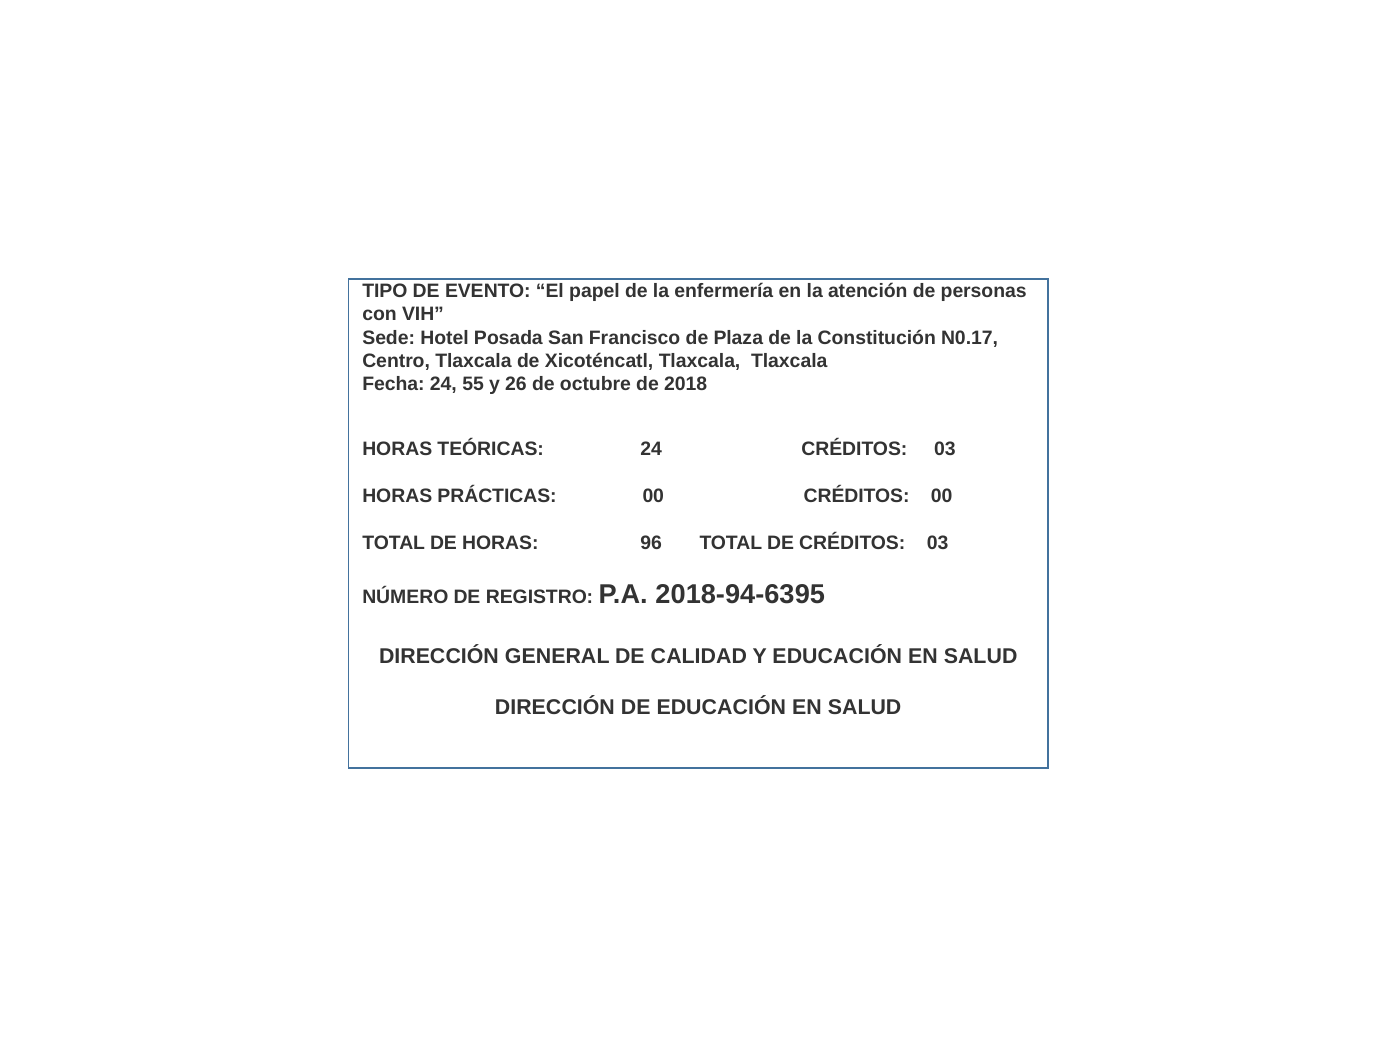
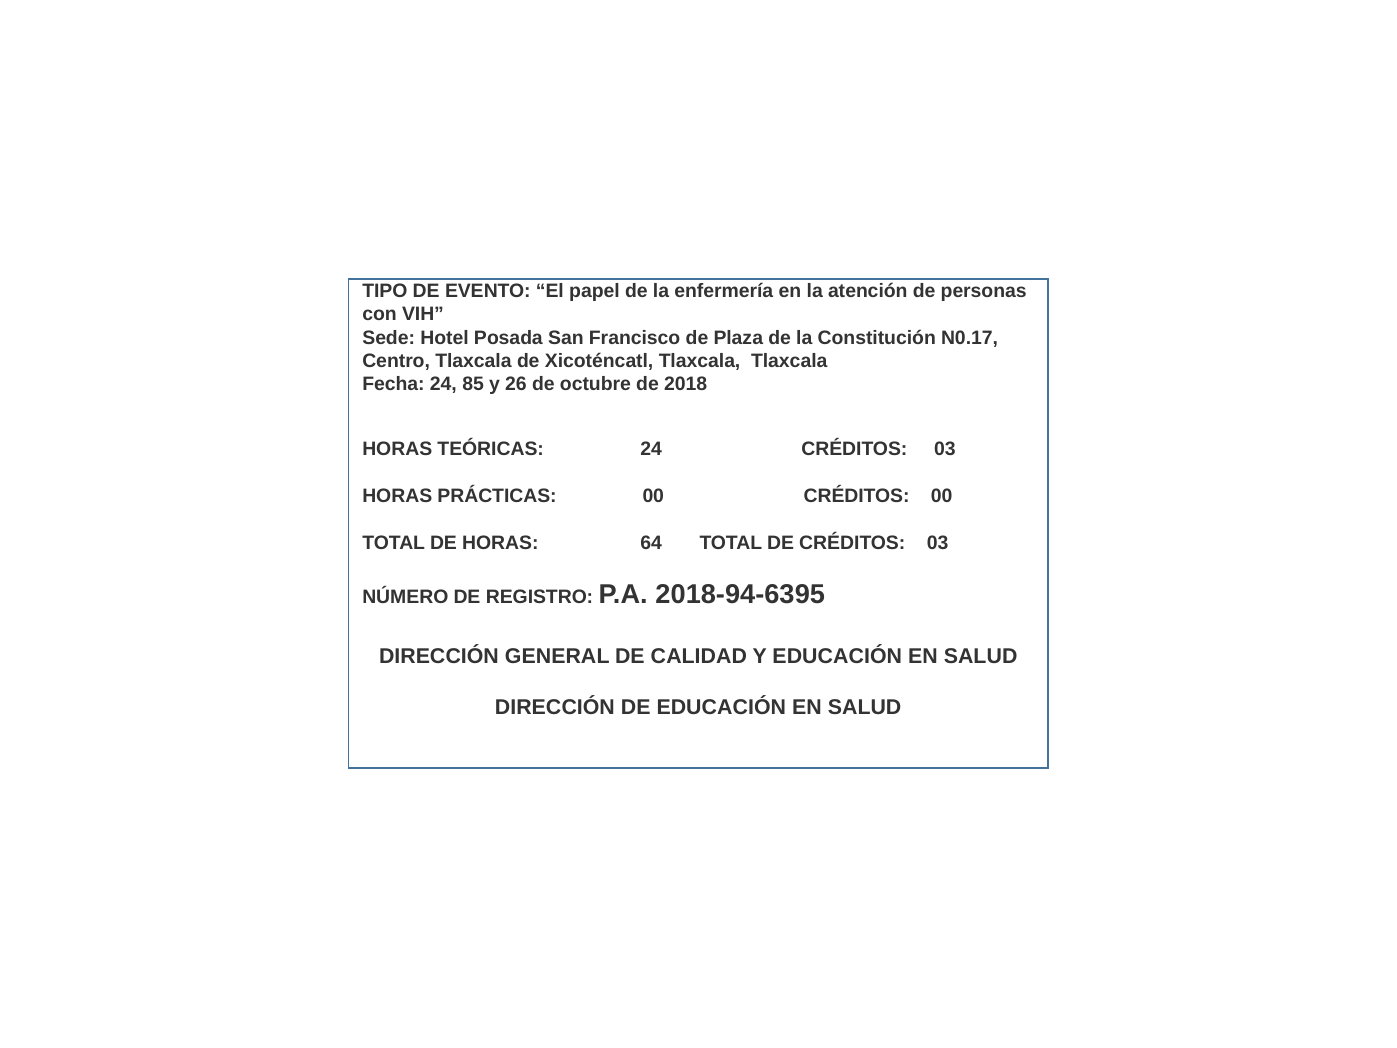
55: 55 -> 85
96: 96 -> 64
